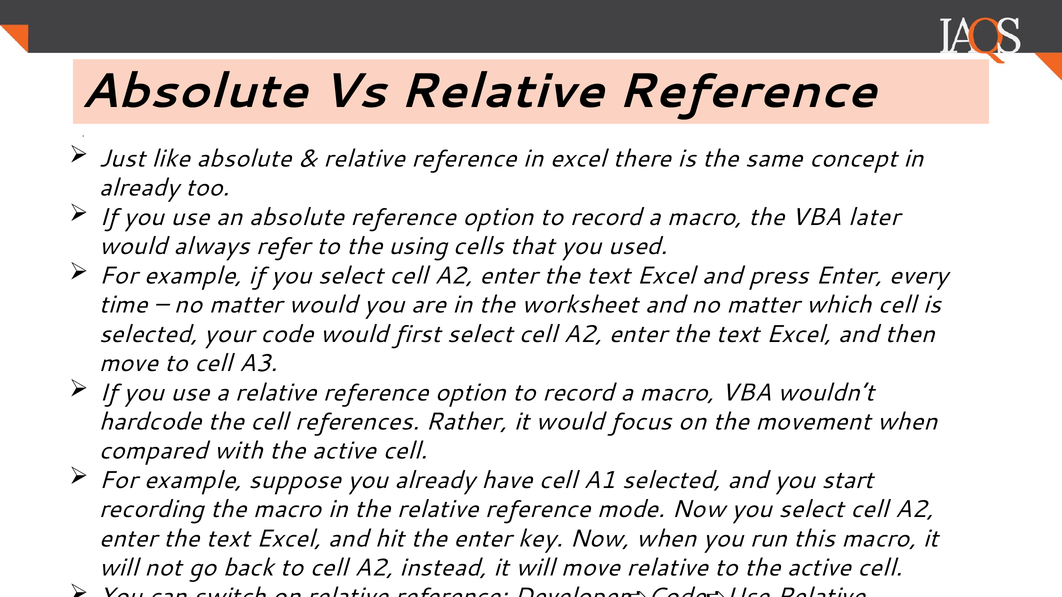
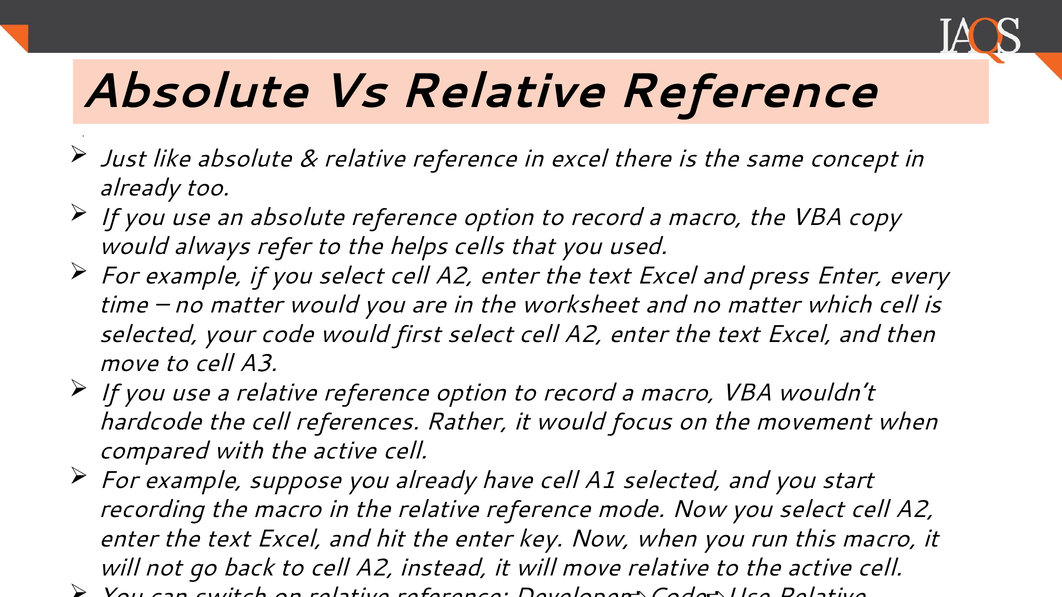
later: later -> copy
using: using -> helps
